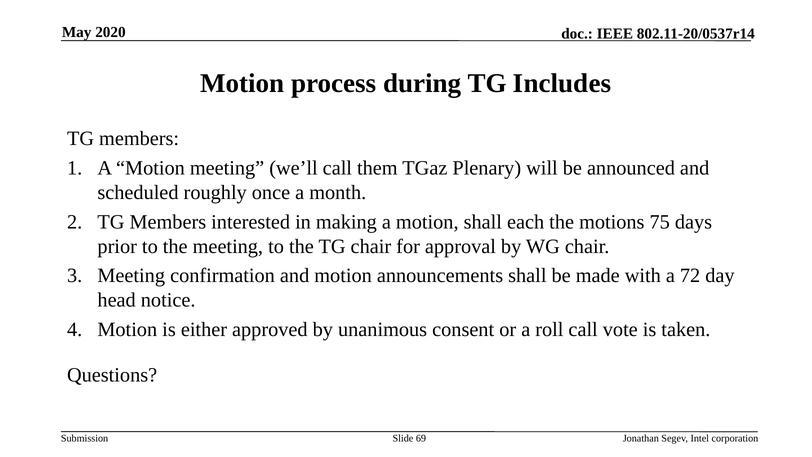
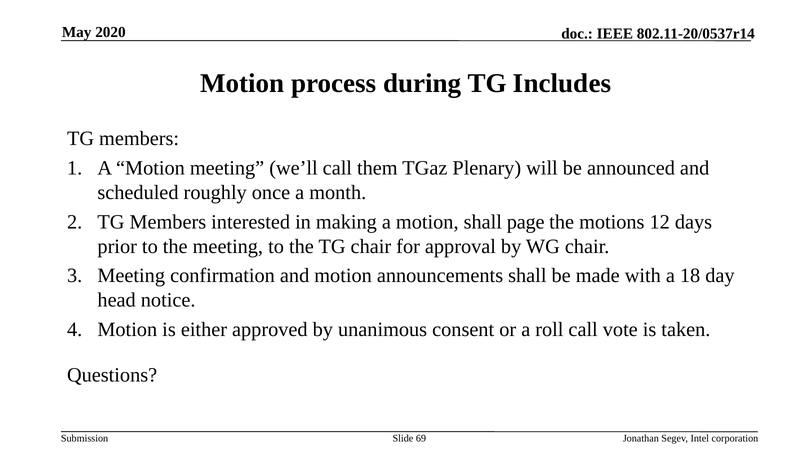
each: each -> page
75: 75 -> 12
72: 72 -> 18
